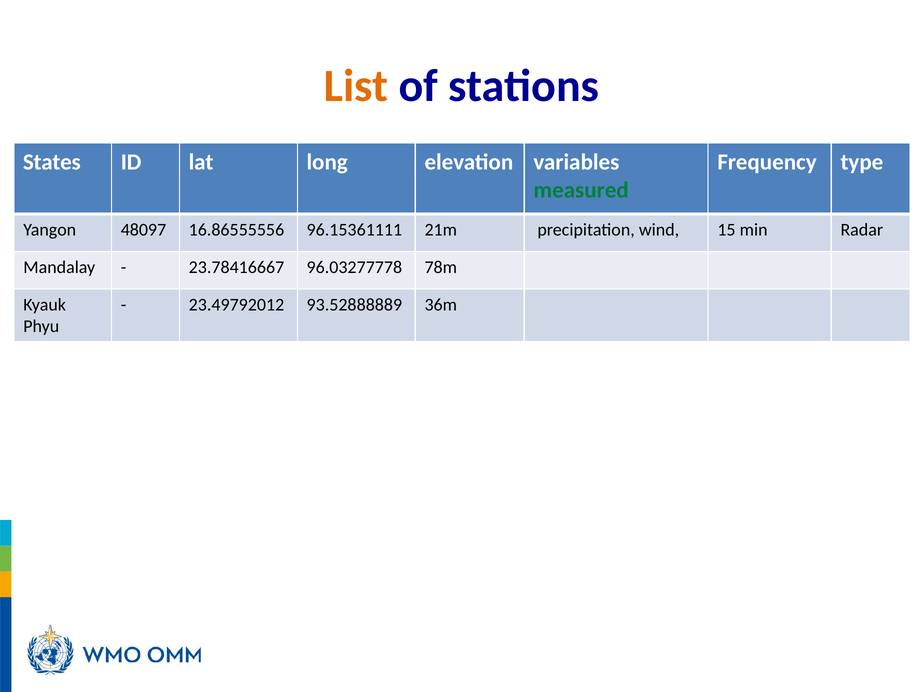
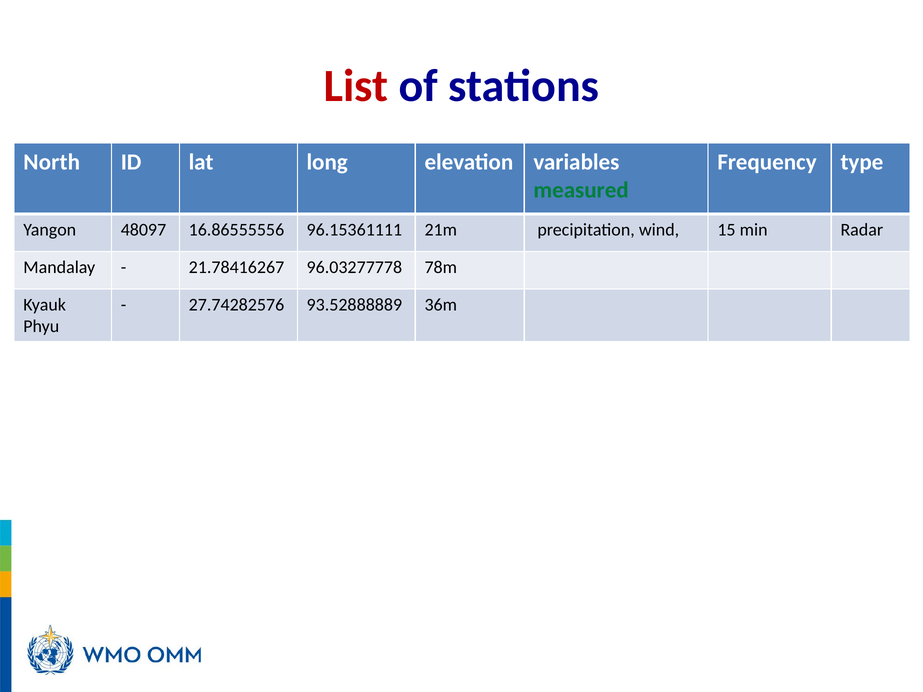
List colour: orange -> red
States: States -> North
23.78416667: 23.78416667 -> 21.78416267
23.49792012: 23.49792012 -> 27.74282576
